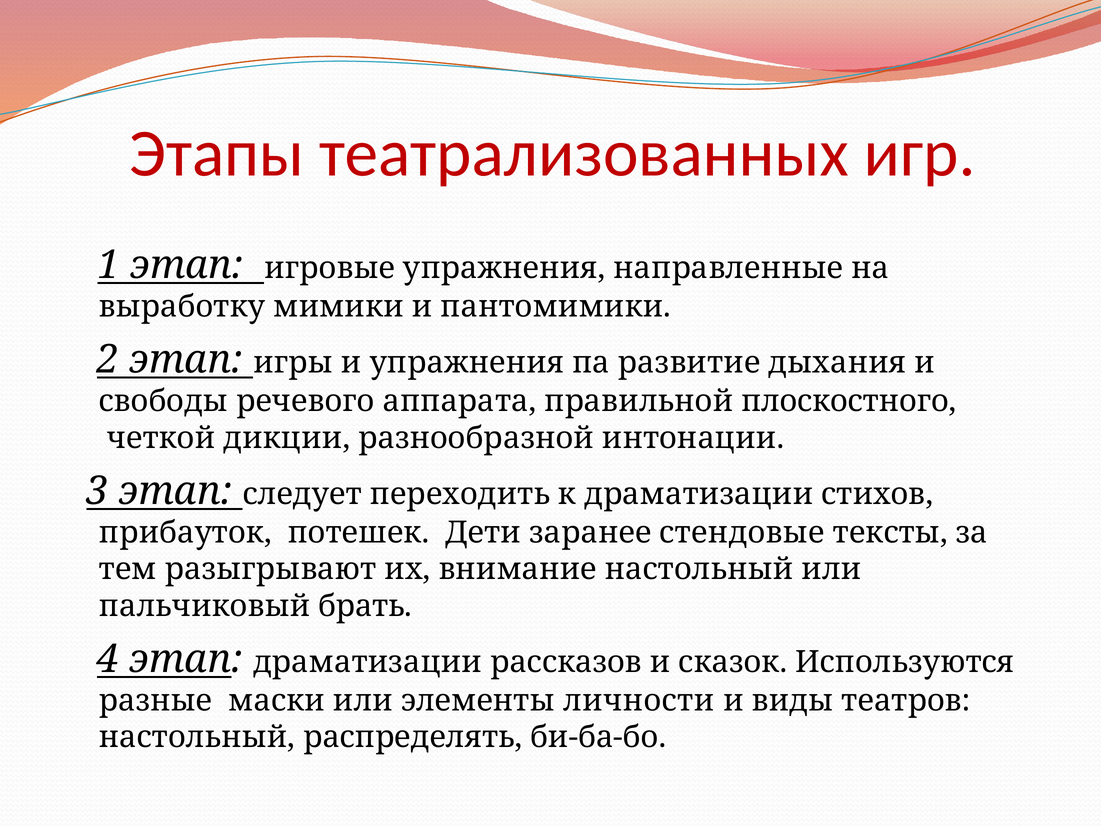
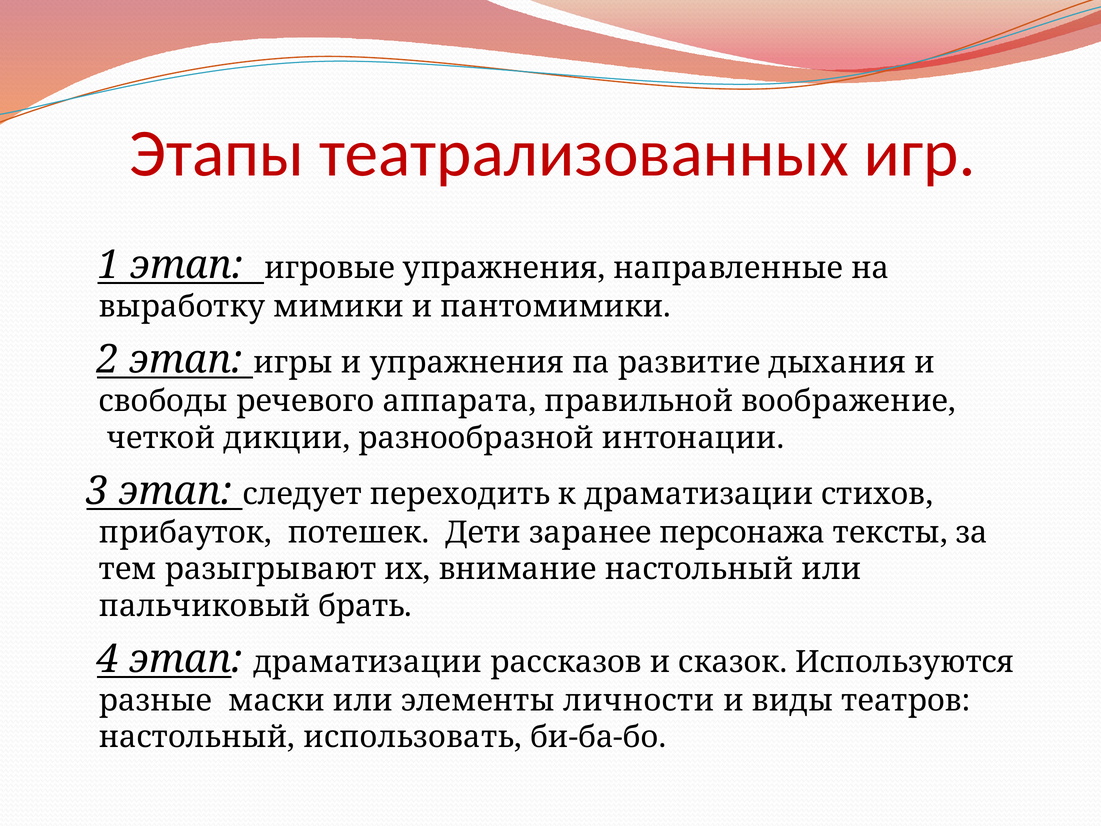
плоскостного: плоскостного -> воображение
стендовые: стендовые -> персонажа
распределять: распределять -> использовать
